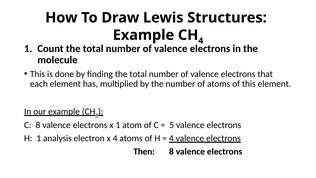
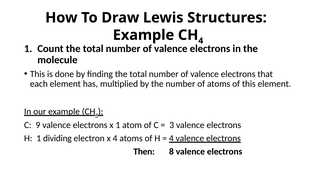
C 8: 8 -> 9
5: 5 -> 3
analysis: analysis -> dividing
